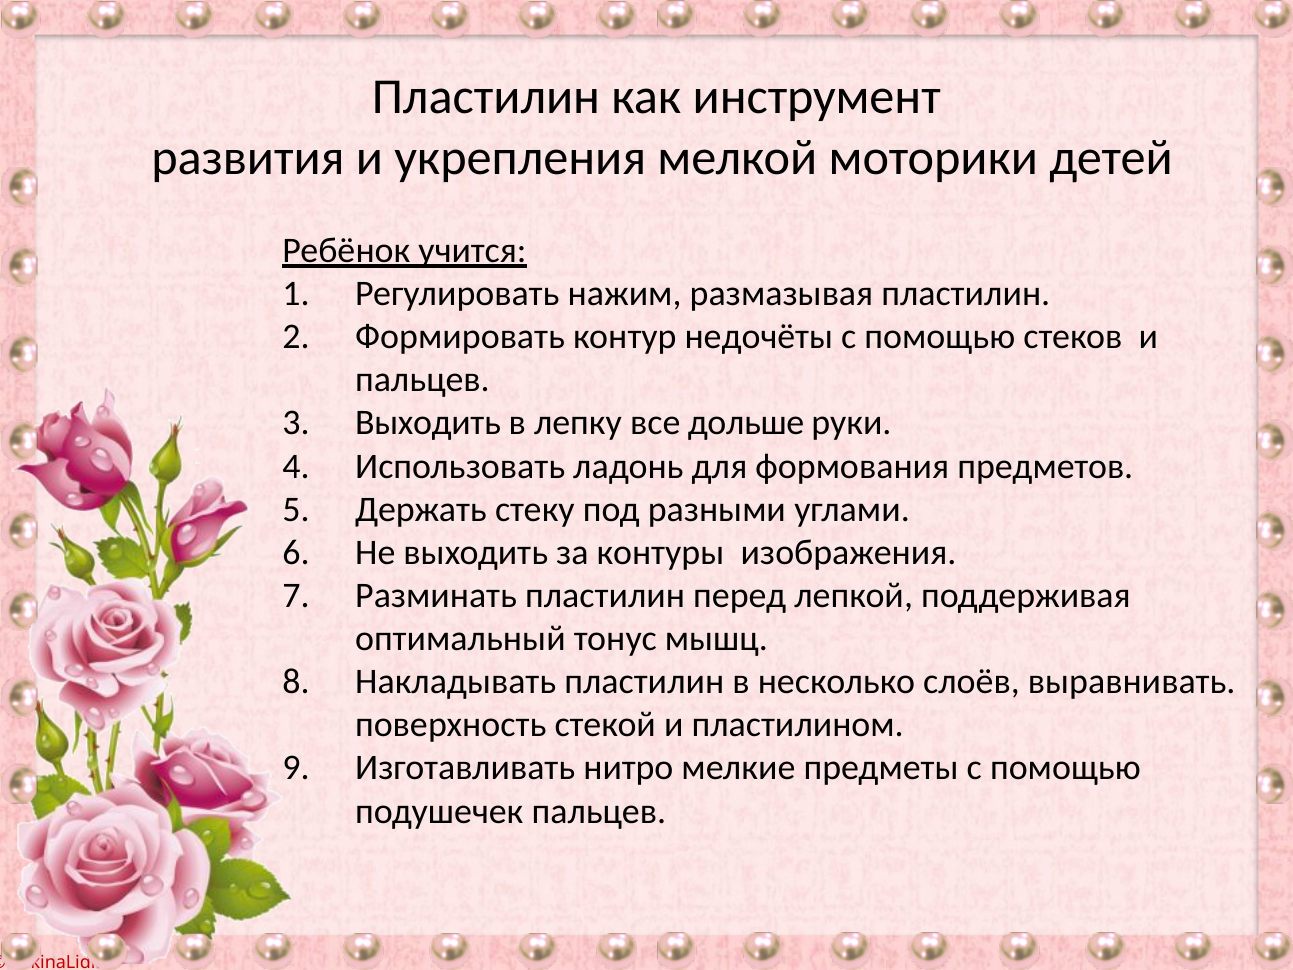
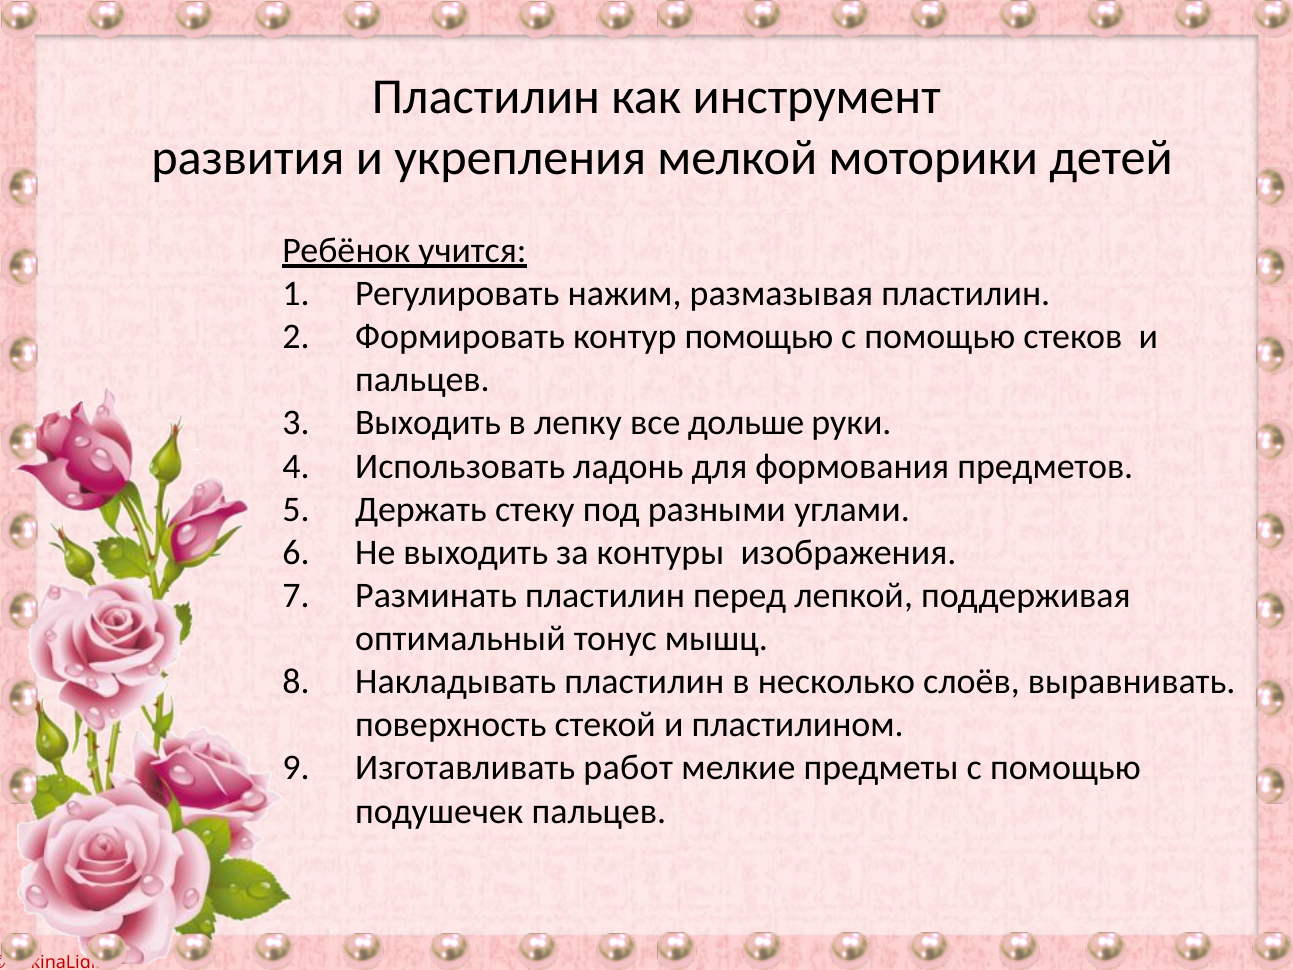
контур недочёты: недочёты -> помощью
нитро: нитро -> работ
